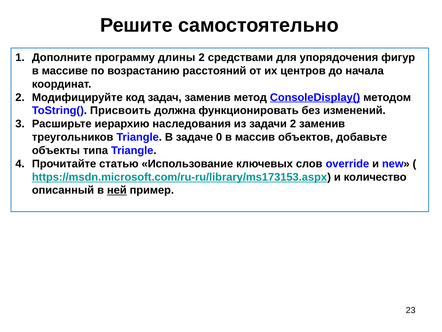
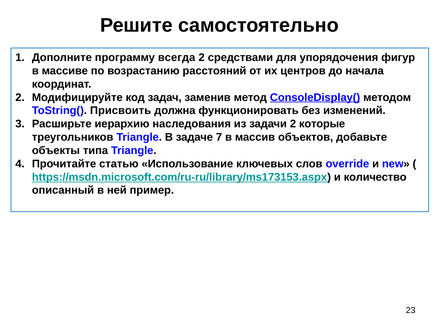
длины: длины -> всегда
2 заменив: заменив -> которые
0: 0 -> 7
ней underline: present -> none
